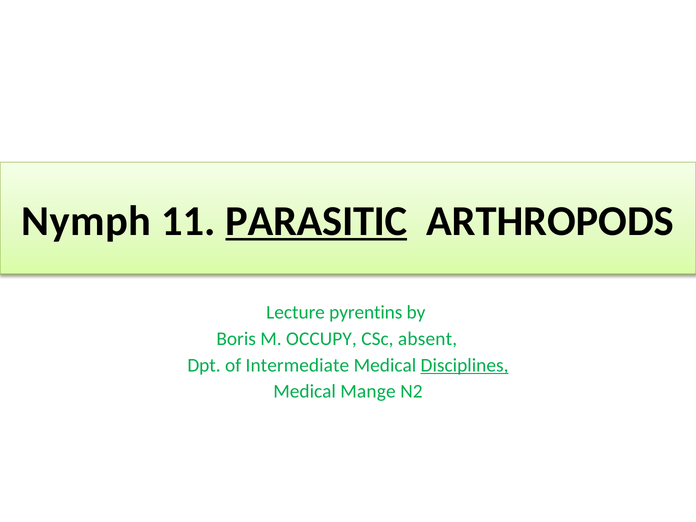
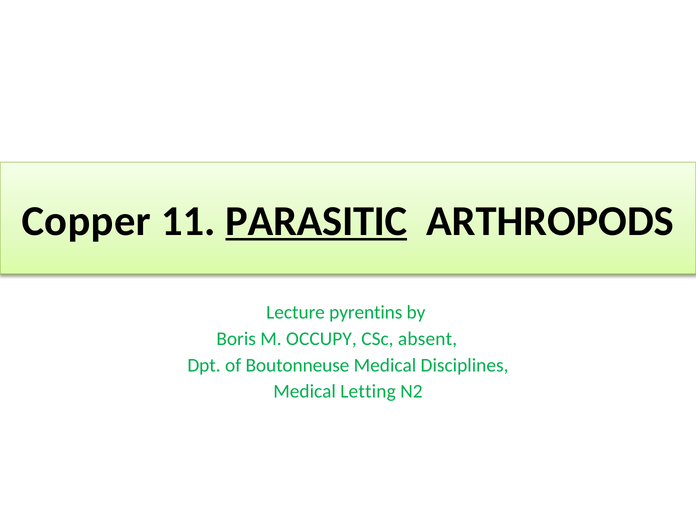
Nymph: Nymph -> Copper
Intermediate: Intermediate -> Boutonneuse
Disciplines underline: present -> none
Mange: Mange -> Letting
